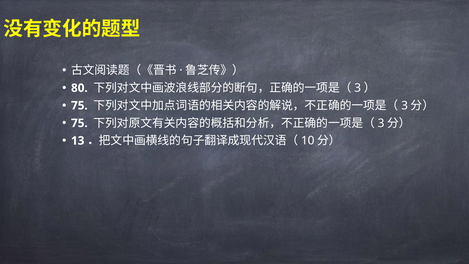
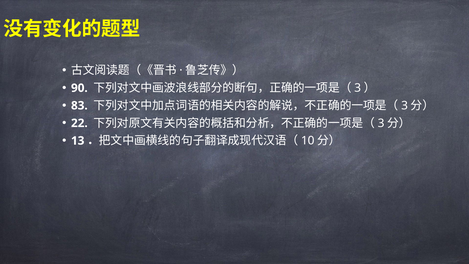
80: 80 -> 90
75 at (79, 106): 75 -> 83
75 at (79, 123): 75 -> 22
